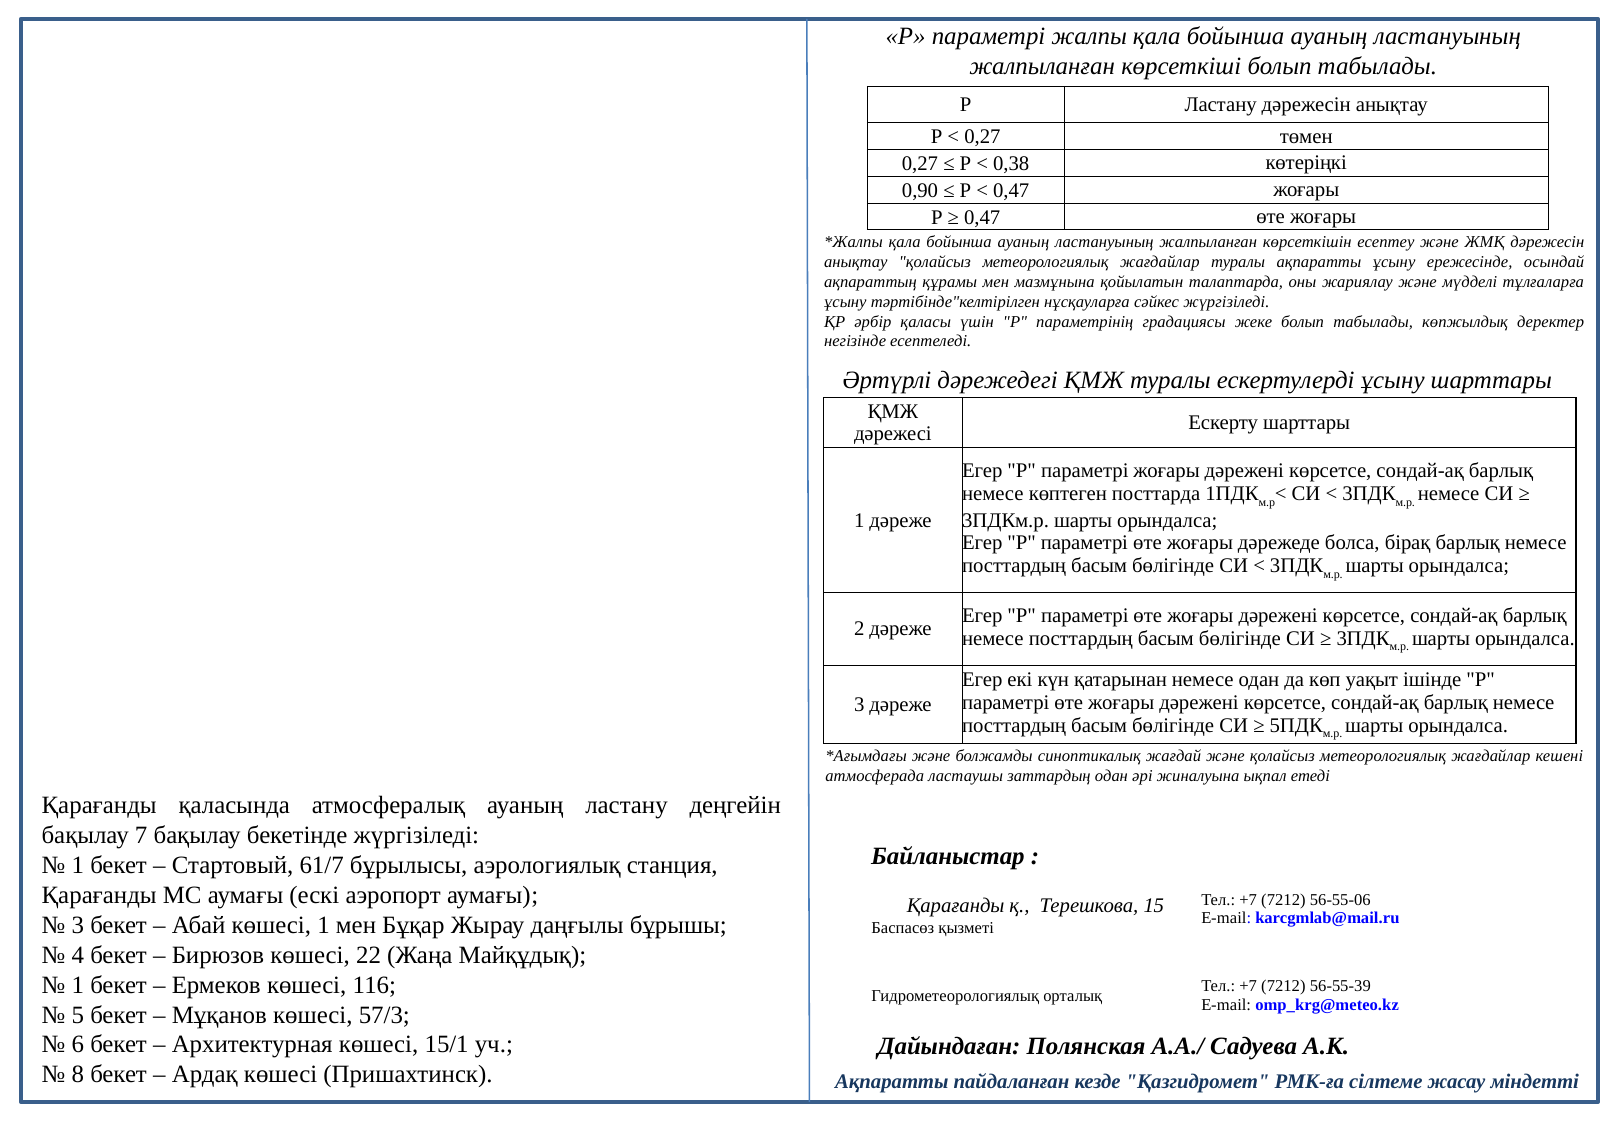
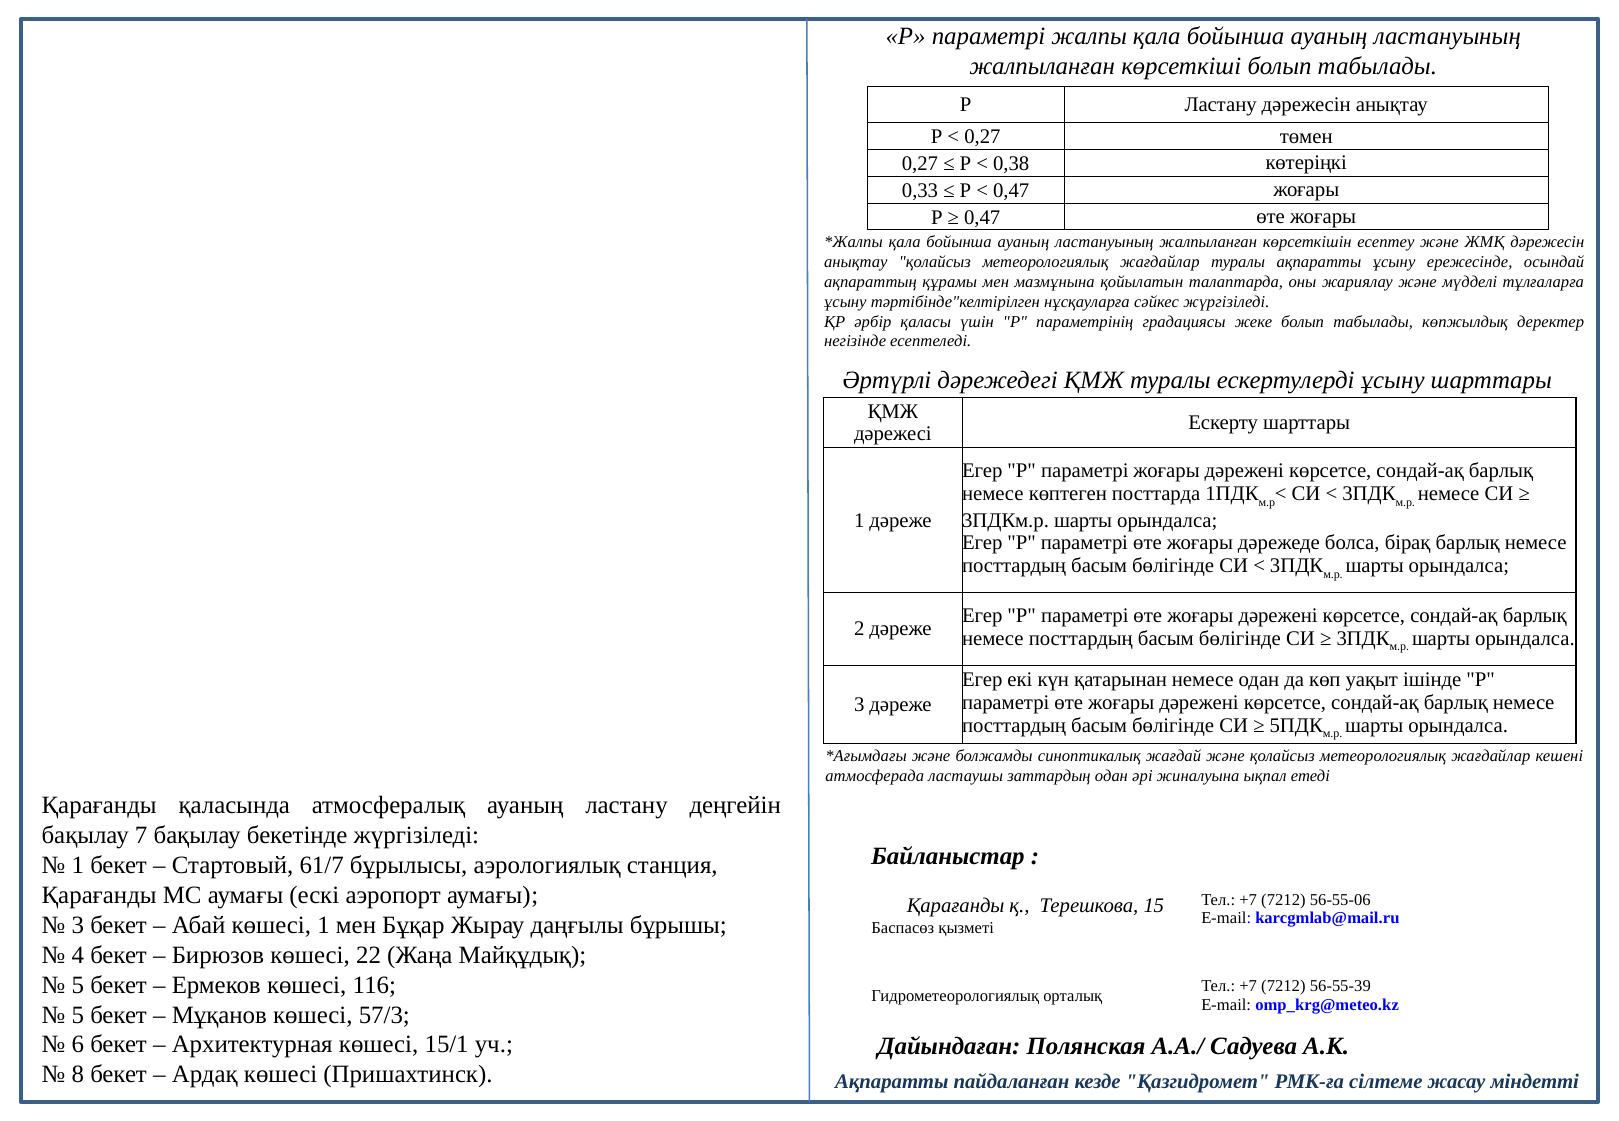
0,90: 0,90 -> 0,33
1 at (78, 985): 1 -> 5
